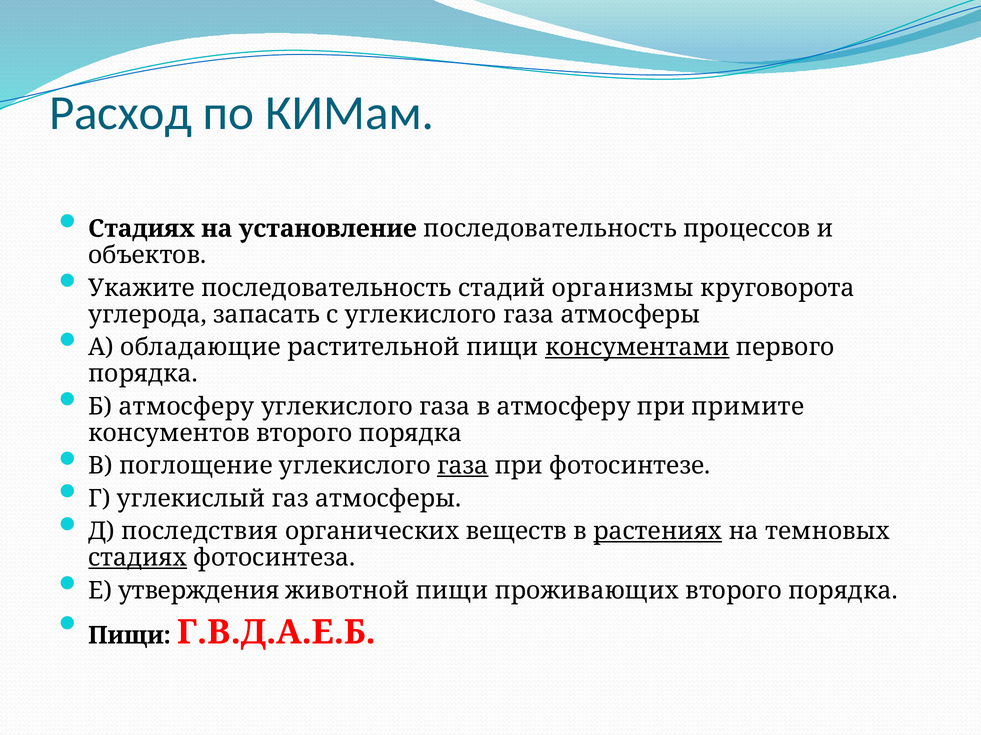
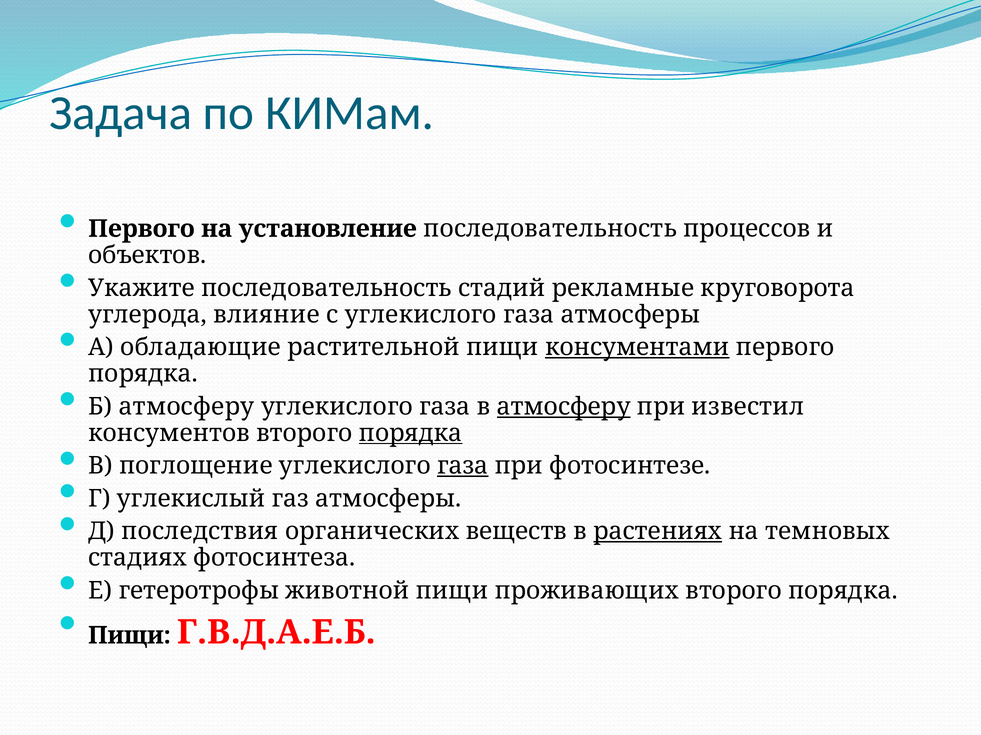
Расход: Расход -> Задача
Стадиях at (142, 229): Стадиях -> Первого
организмы: организмы -> рекламные
запасать: запасать -> влияние
атмосферу at (564, 407) underline: none -> present
примите: примите -> известил
порядка at (411, 433) underline: none -> present
стадиях at (138, 558) underline: present -> none
утверждения: утверждения -> гетеротрофы
